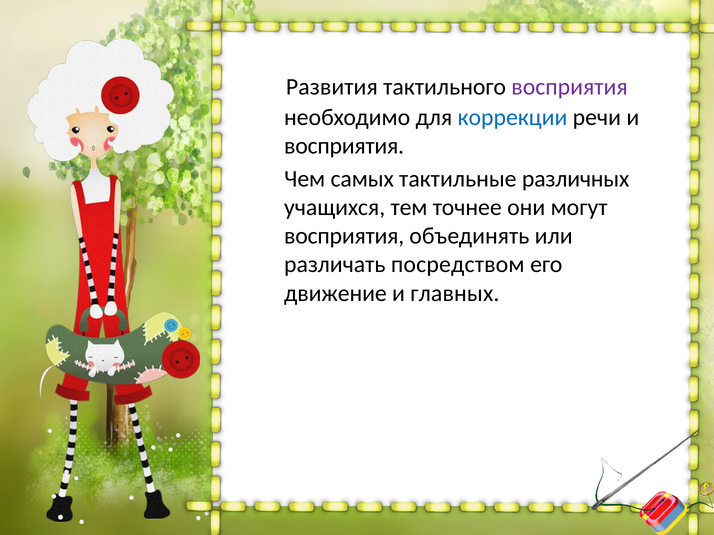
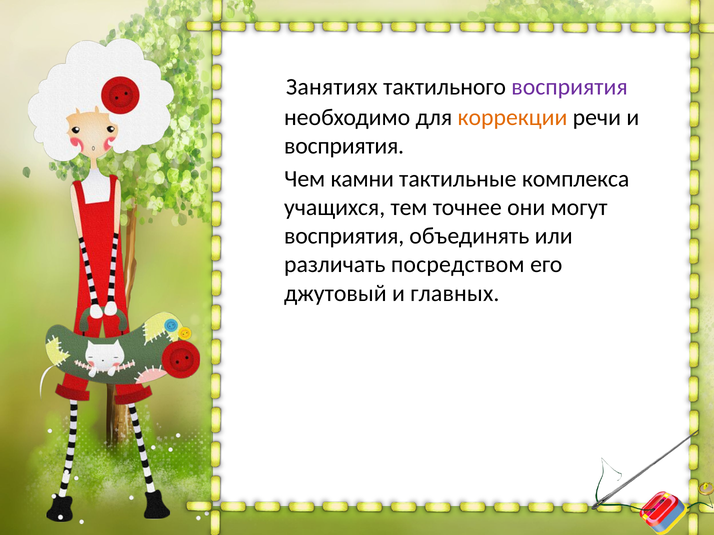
Развития: Развития -> Занятиях
коррекции colour: blue -> orange
самых: самых -> камни
различных: различных -> комплекса
движение: движение -> джутовый
